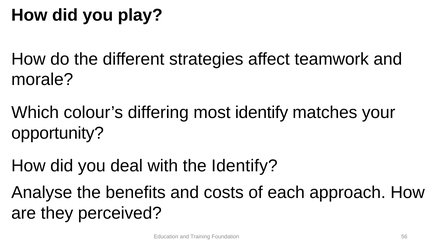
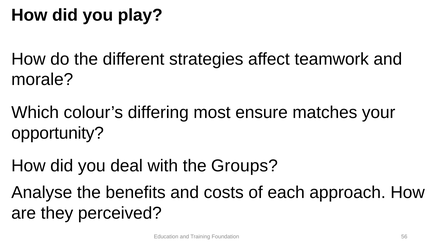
most identify: identify -> ensure
the Identify: Identify -> Groups
